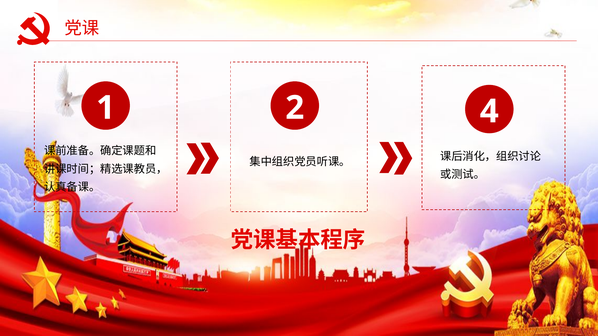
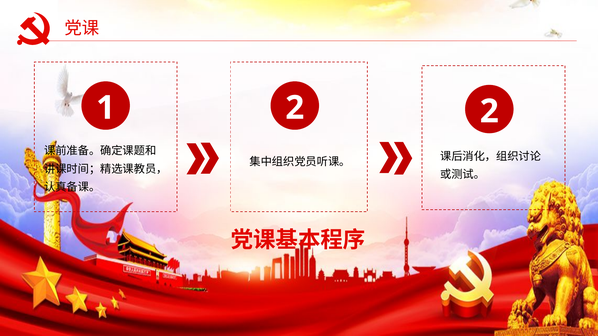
2 4: 4 -> 2
